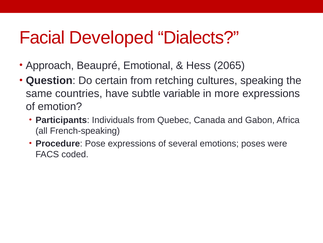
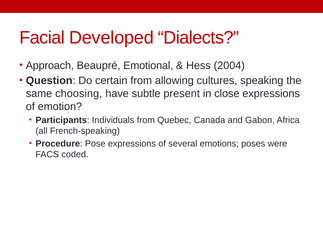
2065: 2065 -> 2004
retching: retching -> allowing
countries: countries -> choosing
variable: variable -> present
more: more -> close
